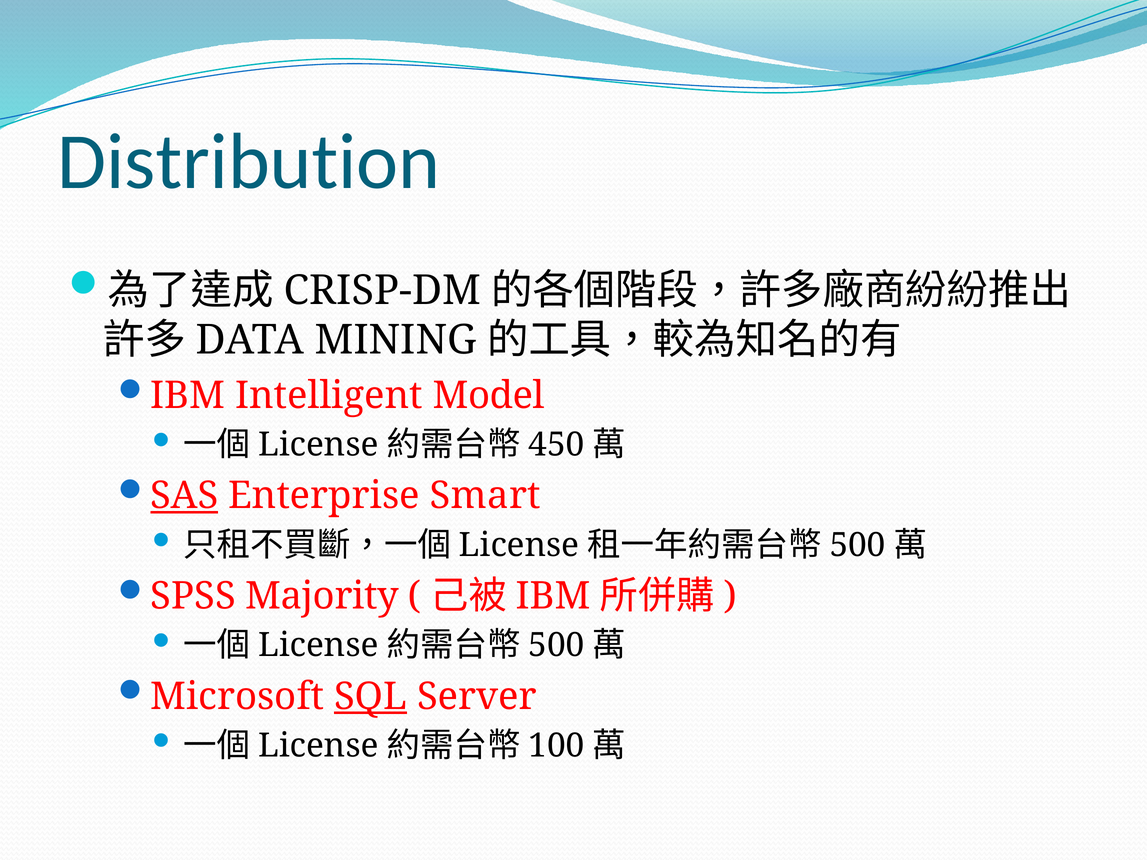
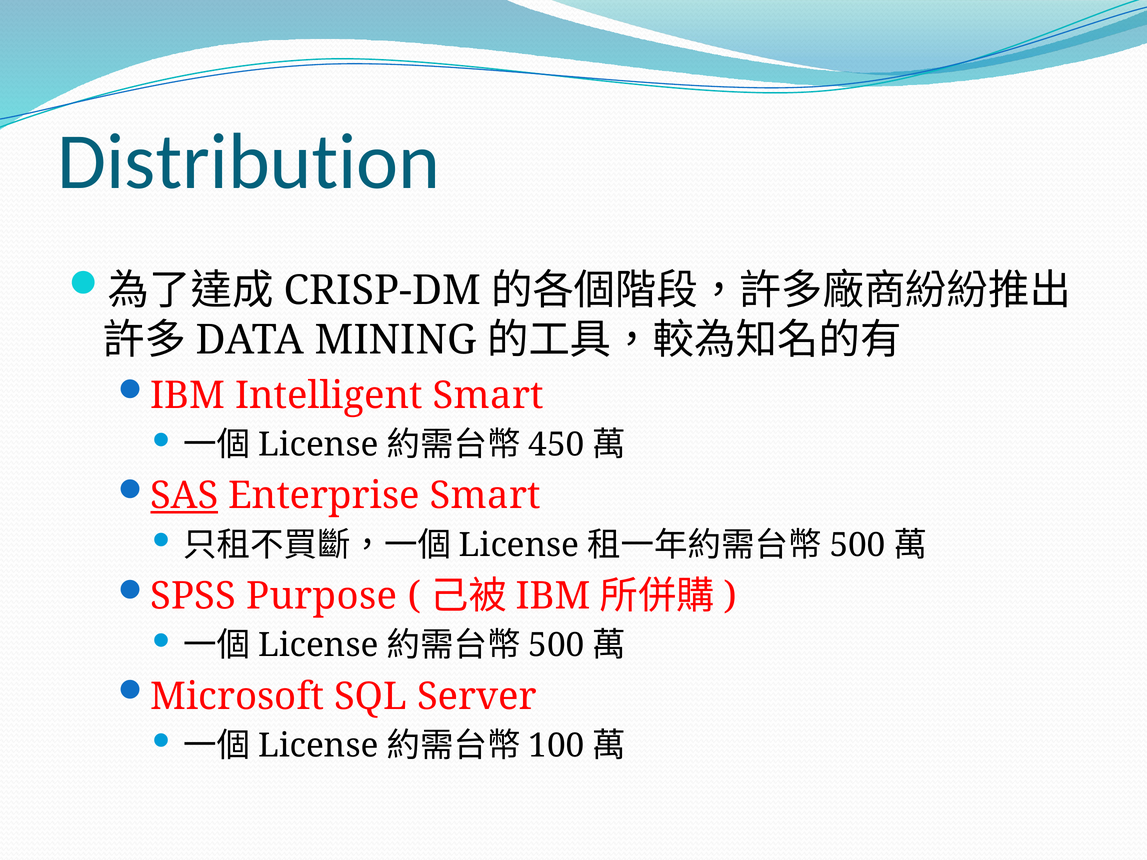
Intelligent Model: Model -> Smart
Majority: Majority -> Purpose
SQL underline: present -> none
